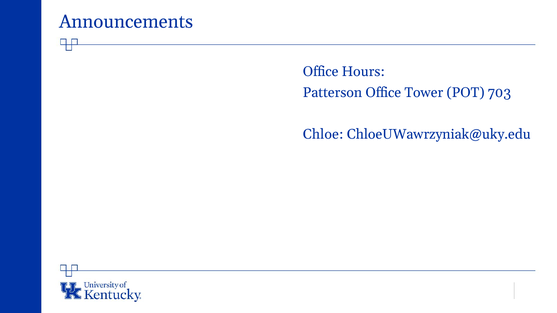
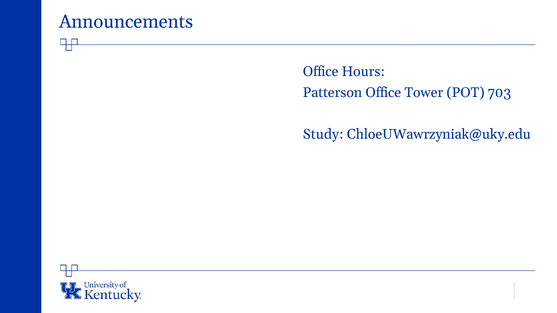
Chloe: Chloe -> Study
